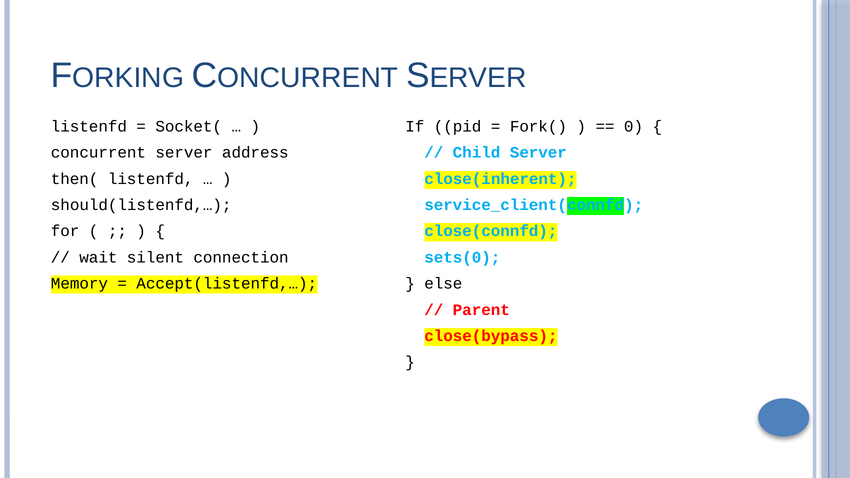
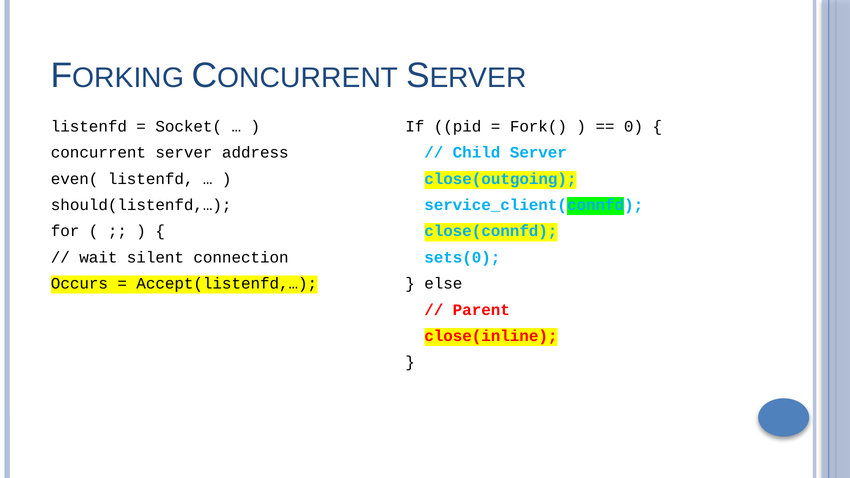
then(: then( -> even(
close(inherent: close(inherent -> close(outgoing
Memory: Memory -> Occurs
close(bypass: close(bypass -> close(inline
